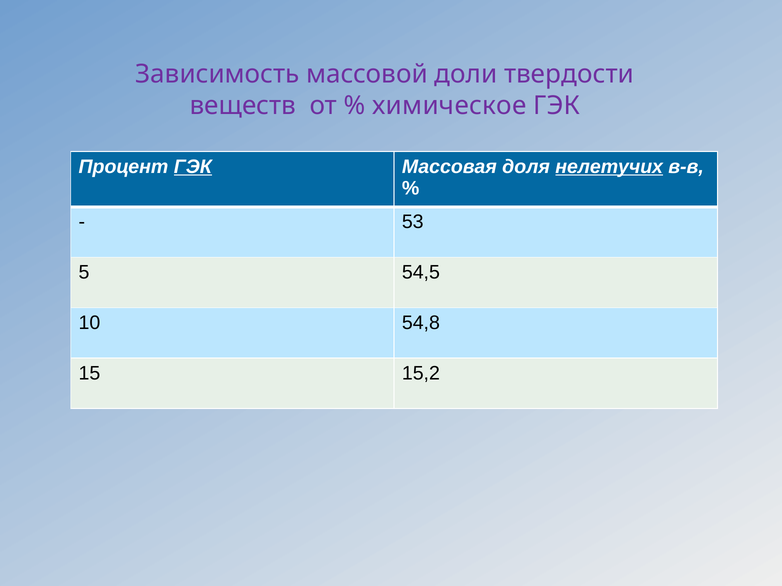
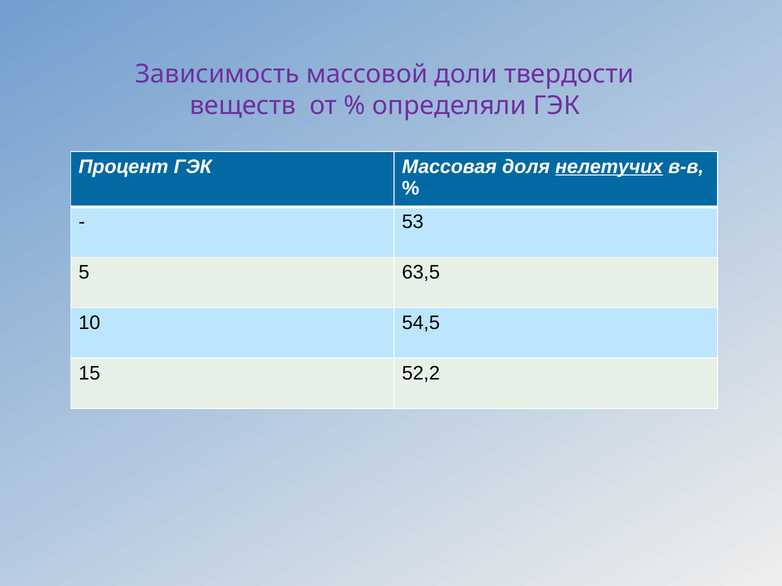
химическое: химическое -> определяли
ГЭК at (193, 167) underline: present -> none
54,5: 54,5 -> 63,5
54,8: 54,8 -> 54,5
15,2: 15,2 -> 52,2
